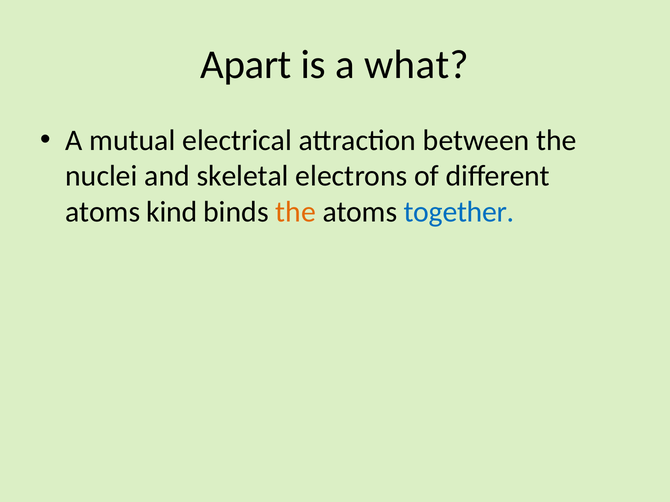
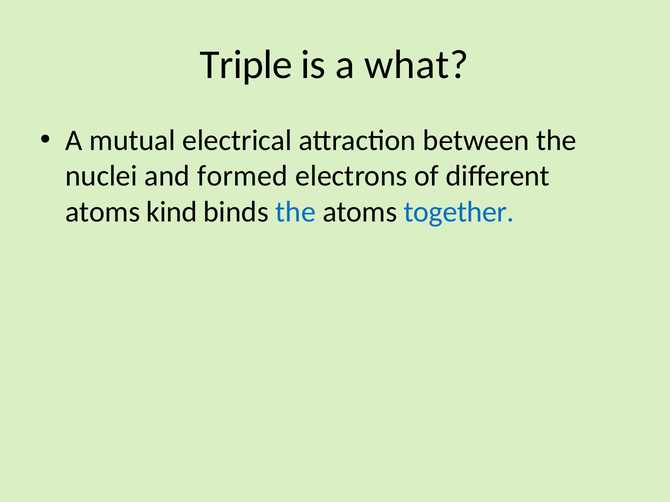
Apart: Apart -> Triple
skeletal: skeletal -> formed
the at (296, 212) colour: orange -> blue
